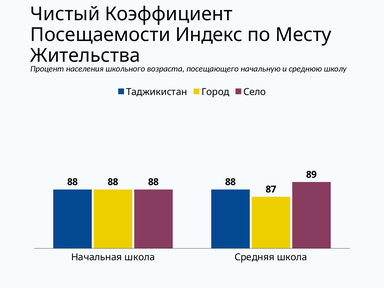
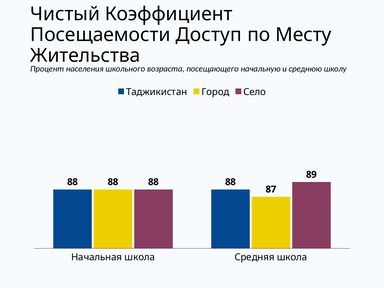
Индекс: Индекс -> Доступ
